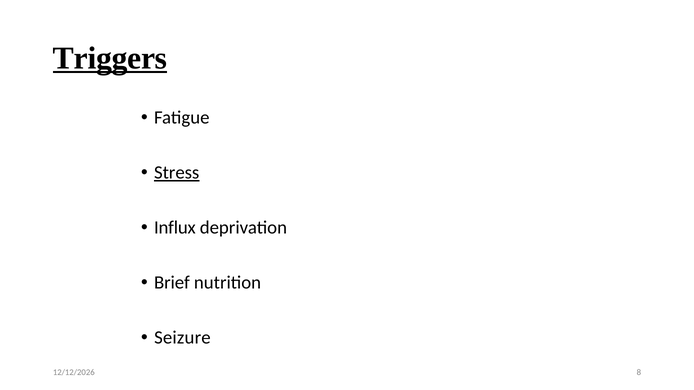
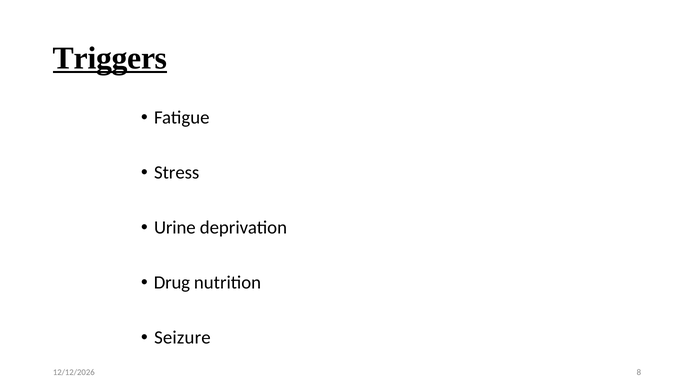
Stress underline: present -> none
Influx: Influx -> Urine
Brief: Brief -> Drug
